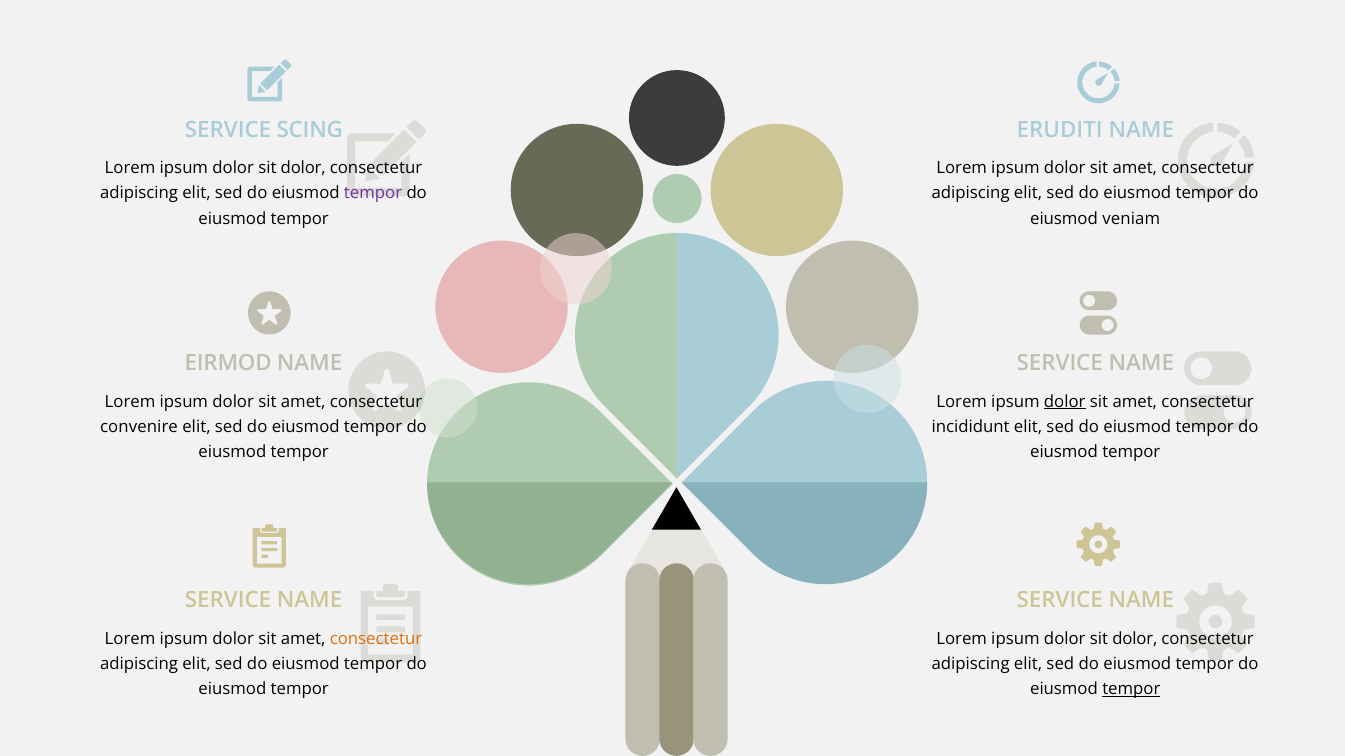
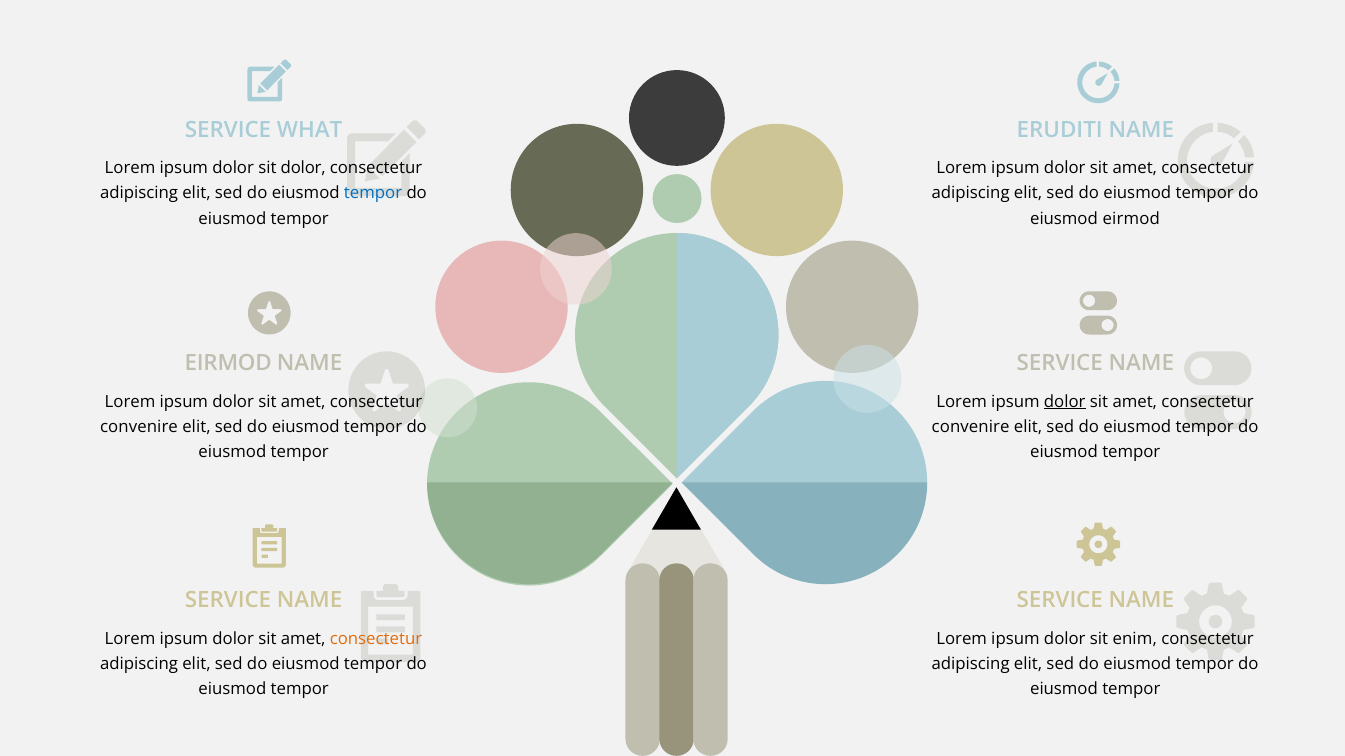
SCING: SCING -> WHAT
tempor at (373, 194) colour: purple -> blue
eiusmod veniam: veniam -> eirmod
incididunt at (971, 427): incididunt -> convenire
dolor at (1135, 639): dolor -> enim
tempor at (1131, 689) underline: present -> none
